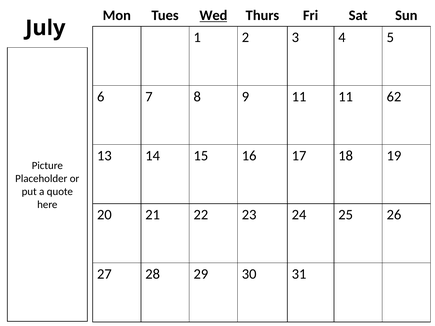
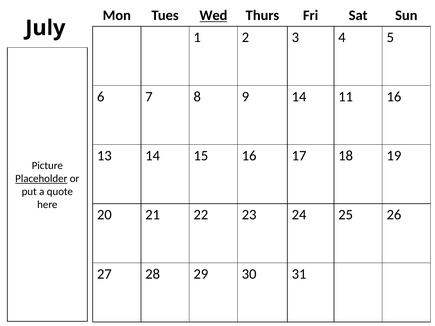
9 11: 11 -> 14
11 62: 62 -> 16
Placeholder underline: none -> present
